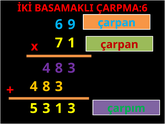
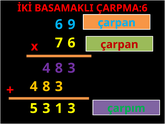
7 1: 1 -> 6
